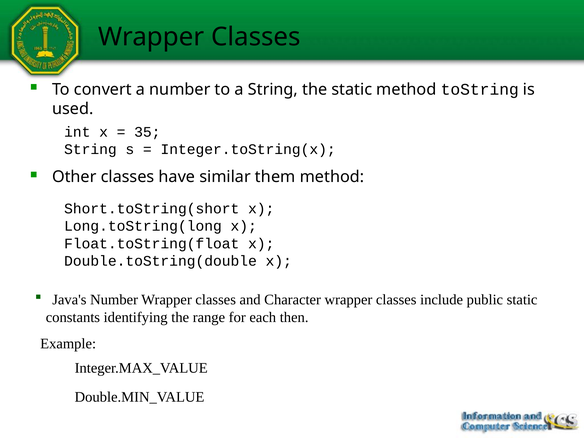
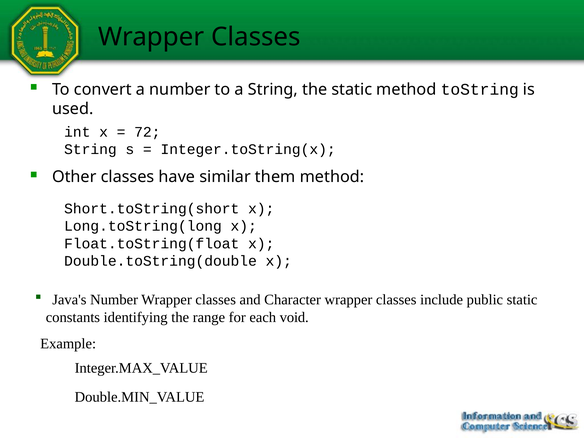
35: 35 -> 72
then: then -> void
